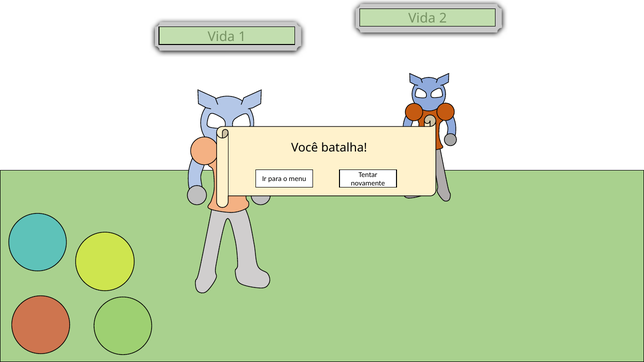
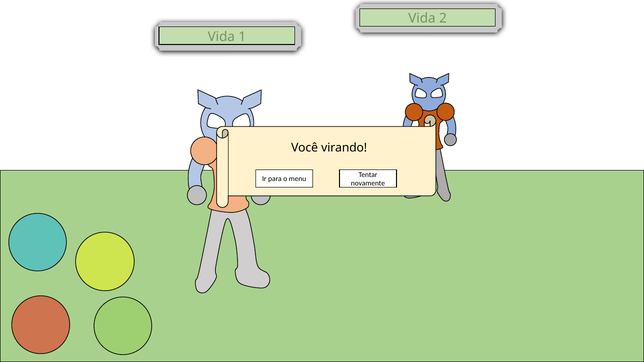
batalha: batalha -> virando
